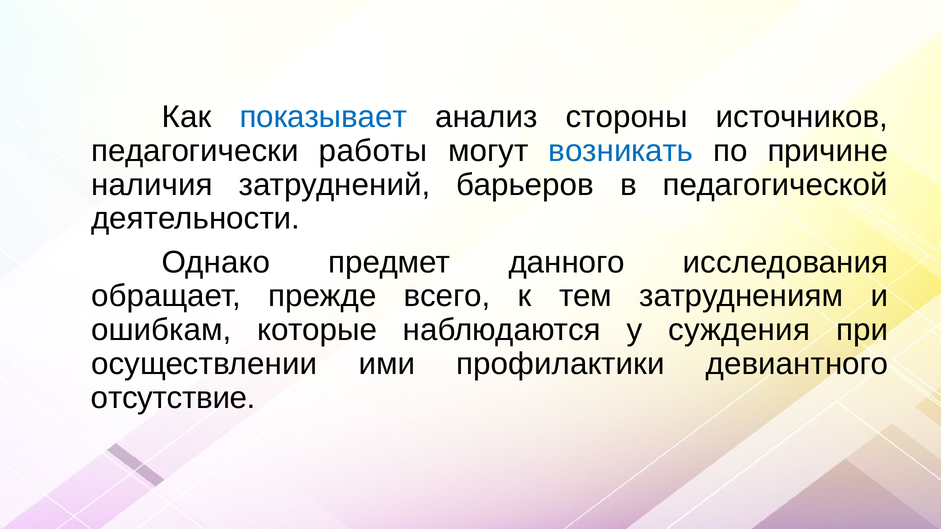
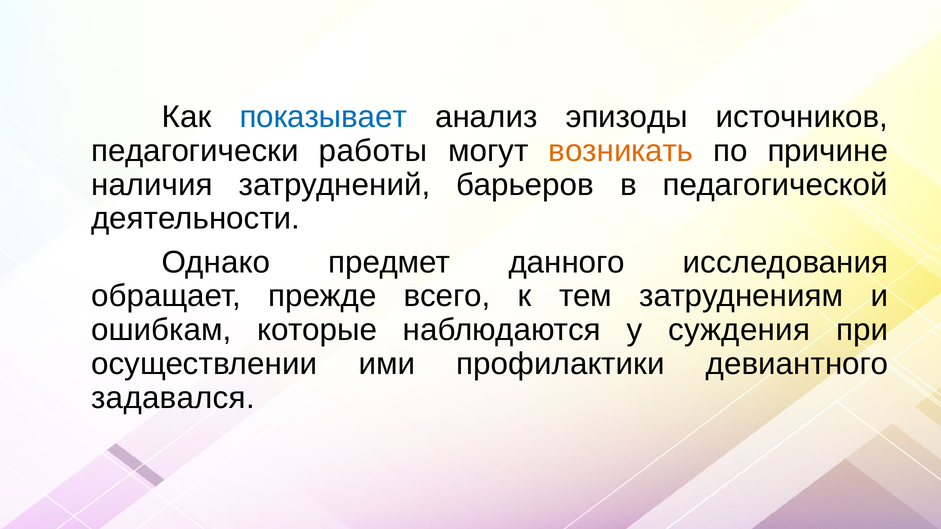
стороны: стороны -> эпизоды
возникать colour: blue -> orange
отсутствие: отсутствие -> задавался
